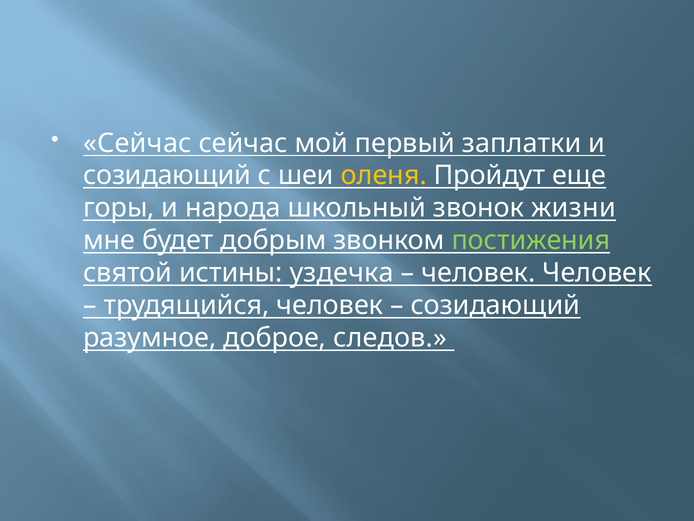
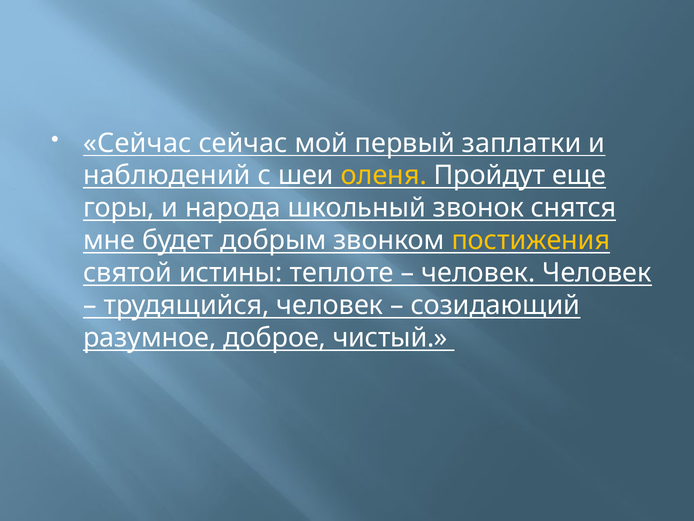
созидающий at (167, 175): созидающий -> наблюдений
жизни: жизни -> снятся
постижения colour: light green -> yellow
уздечка: уздечка -> теплоте
следов: следов -> чистый
